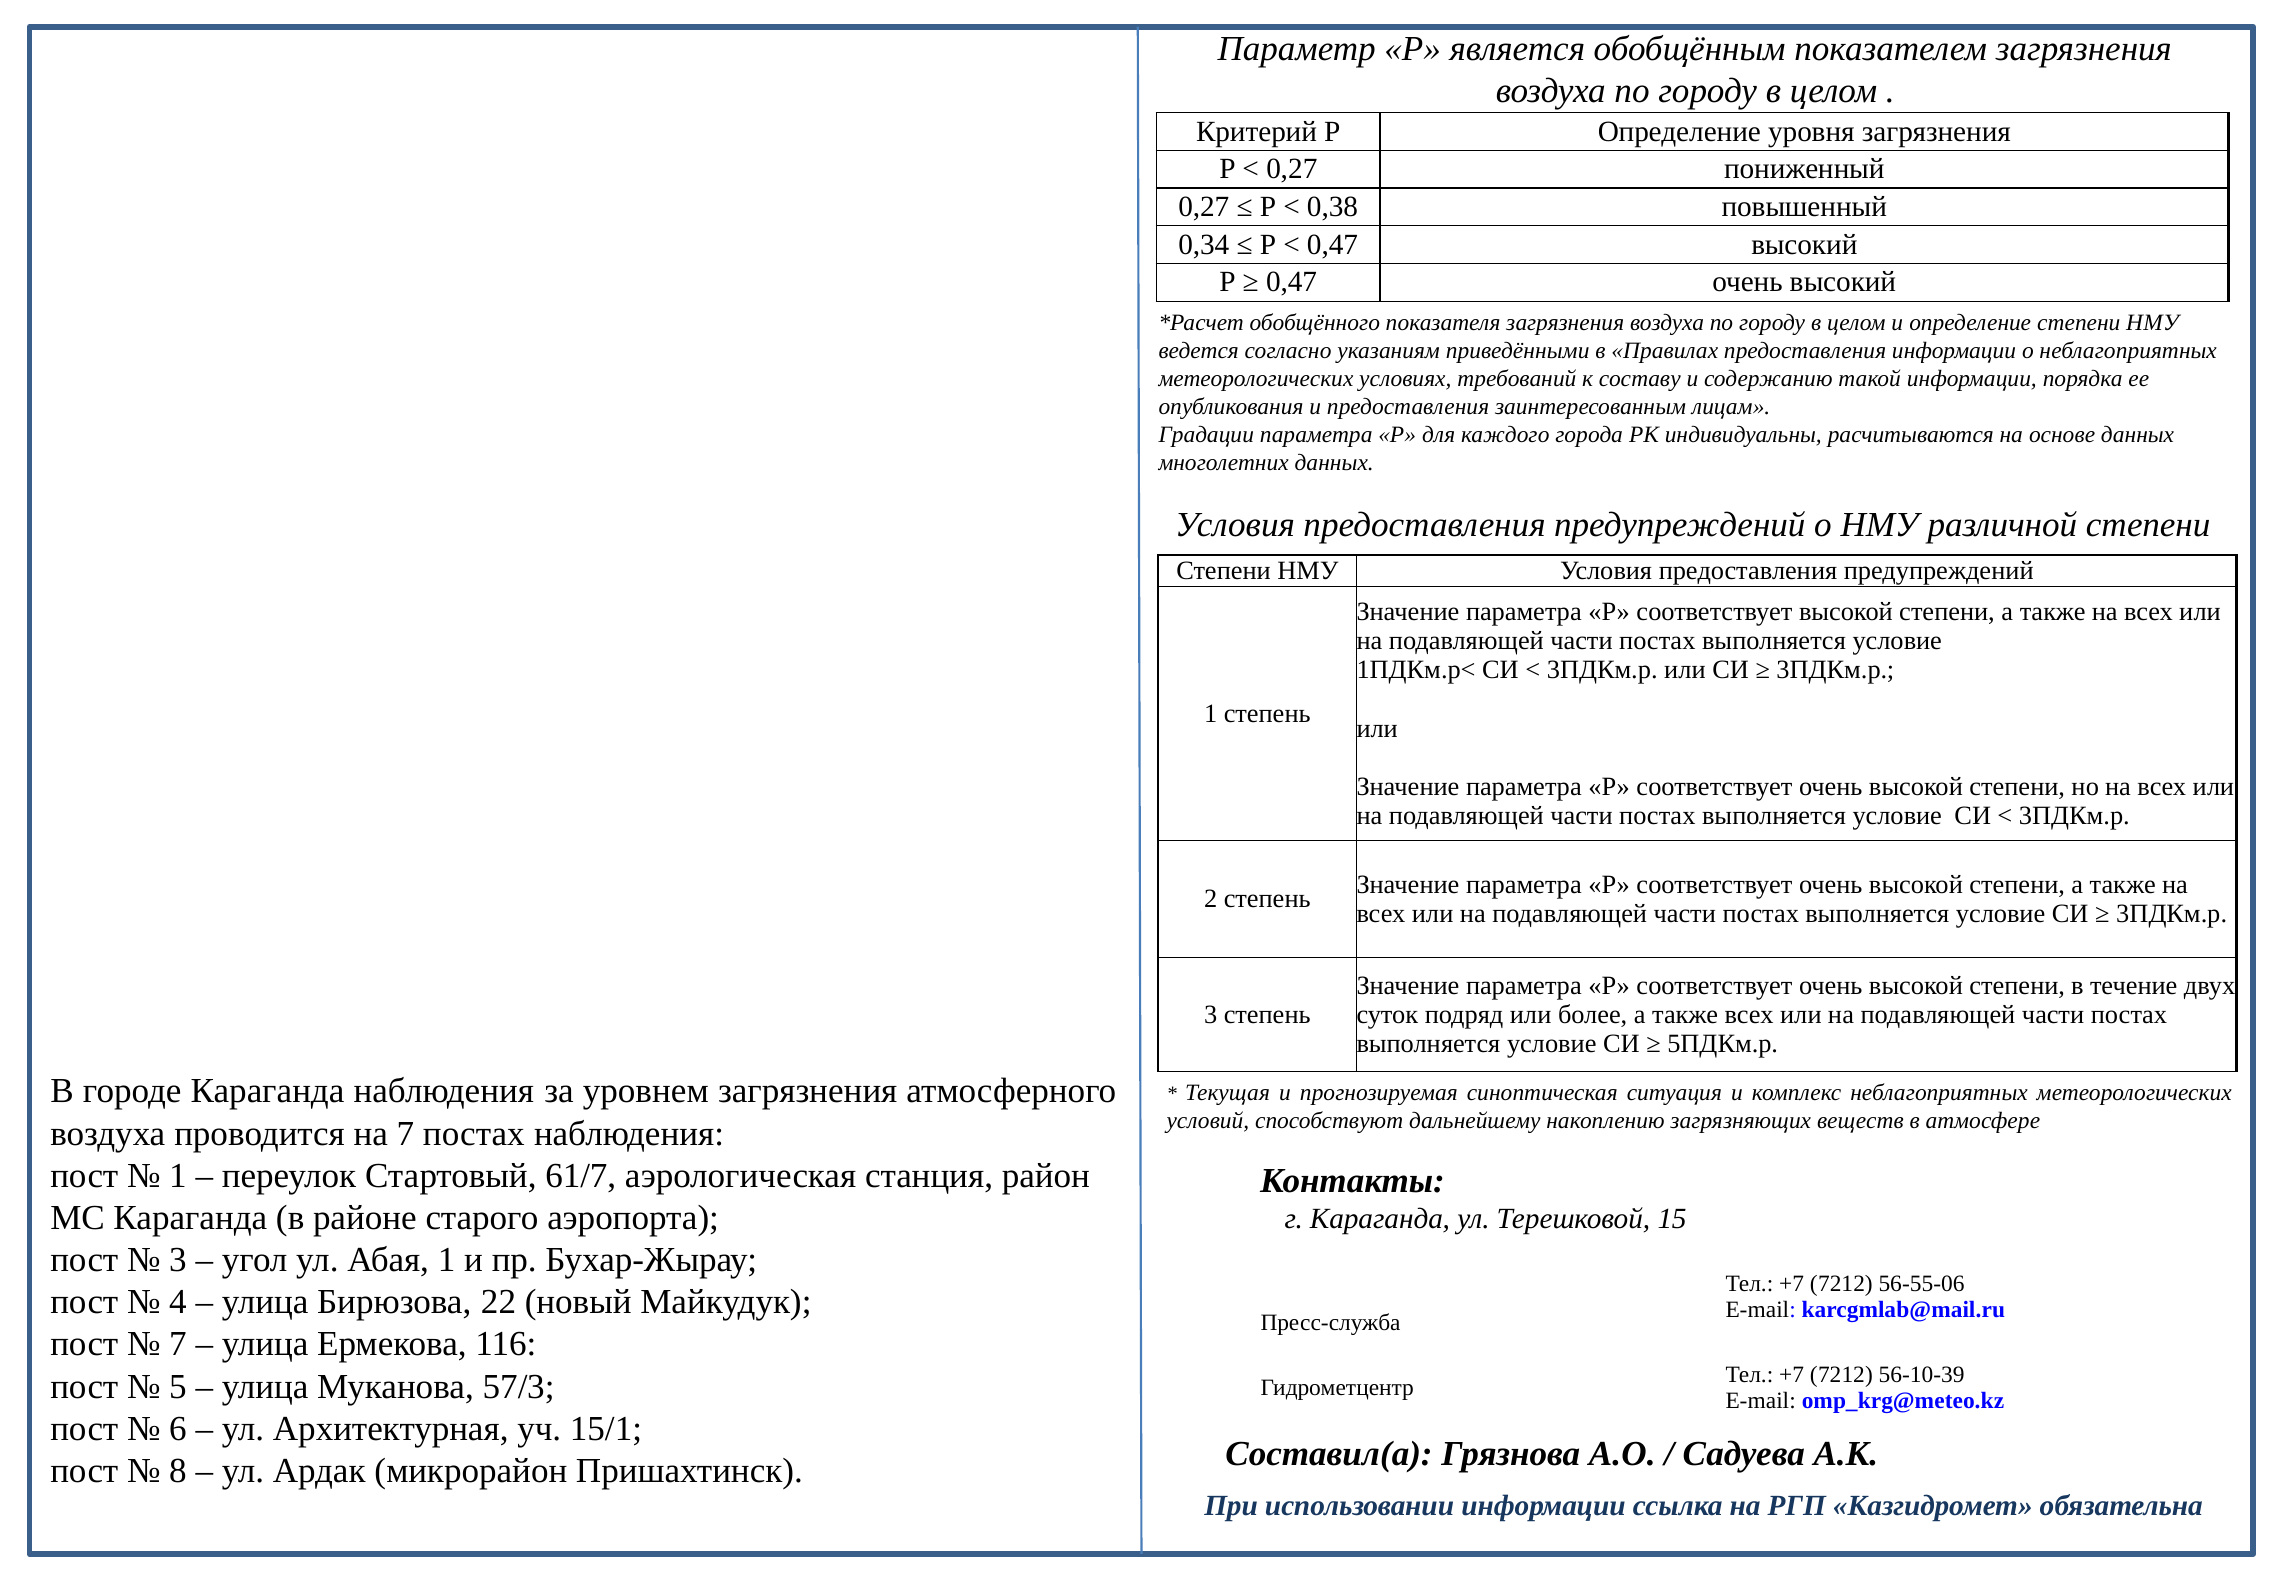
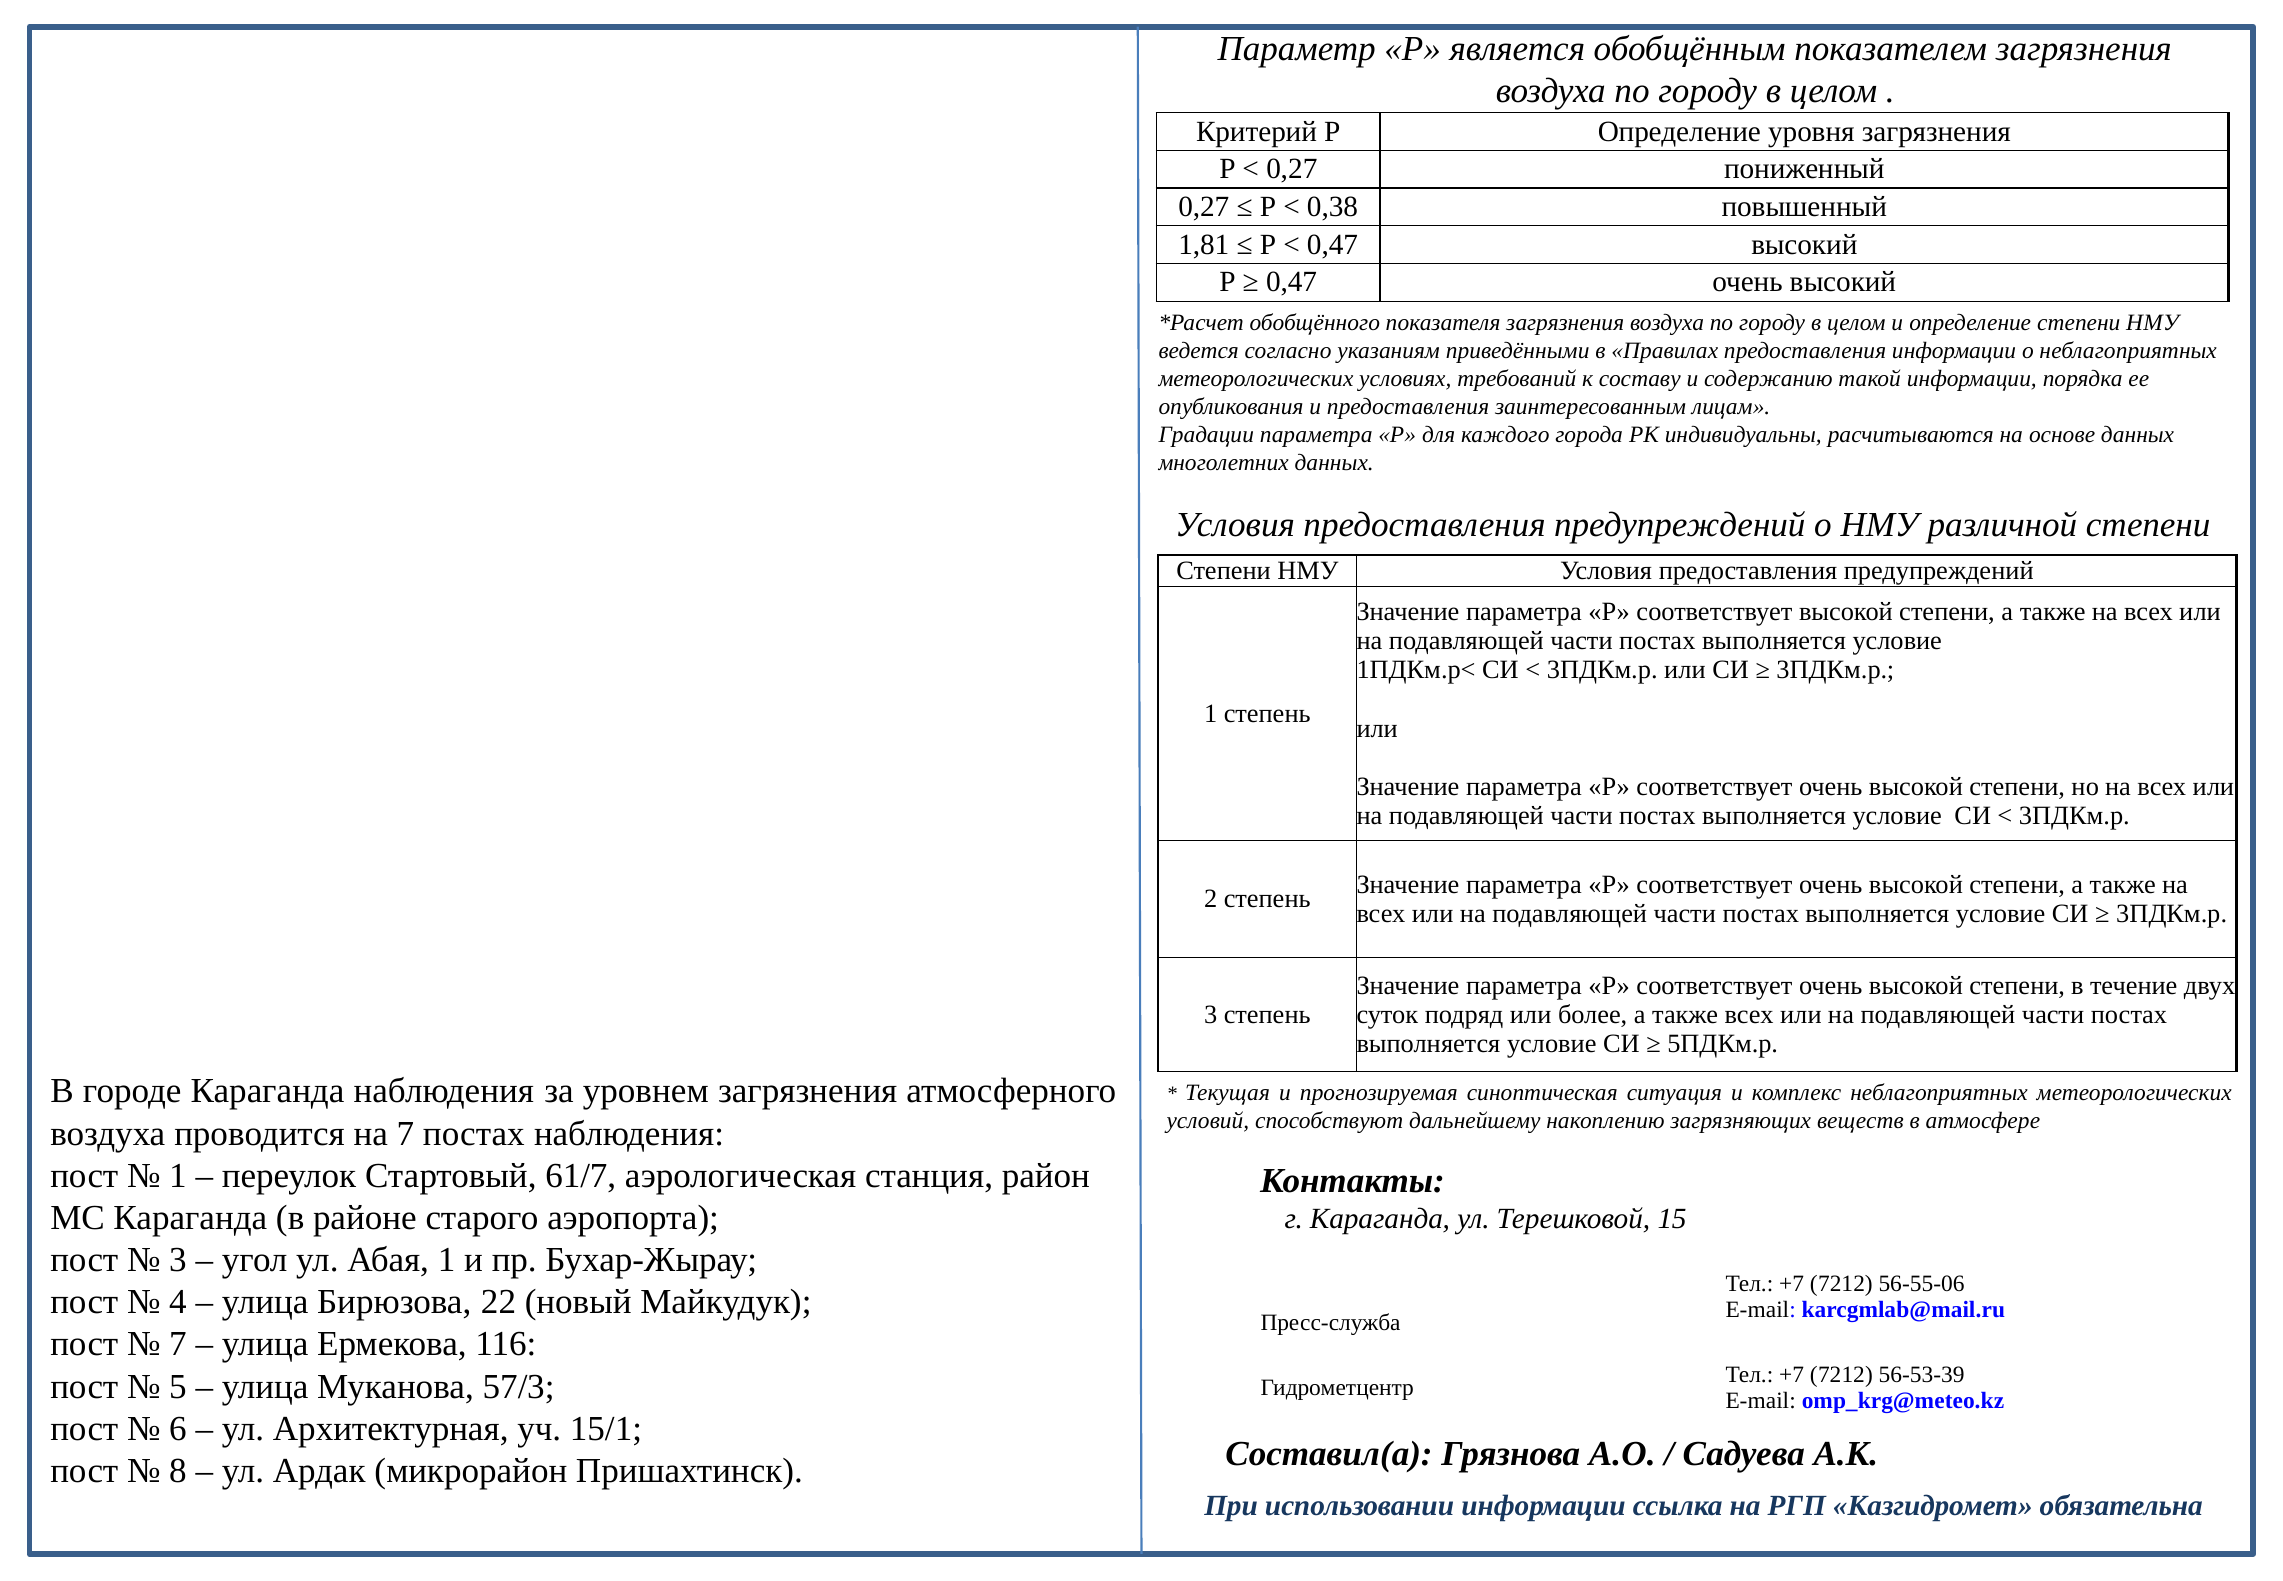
0,34: 0,34 -> 1,81
56-10-39: 56-10-39 -> 56-53-39
